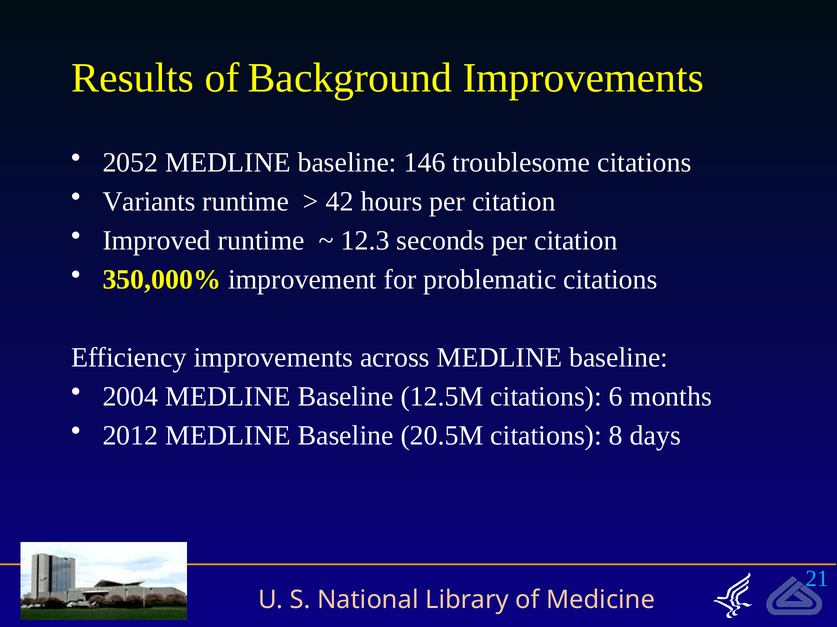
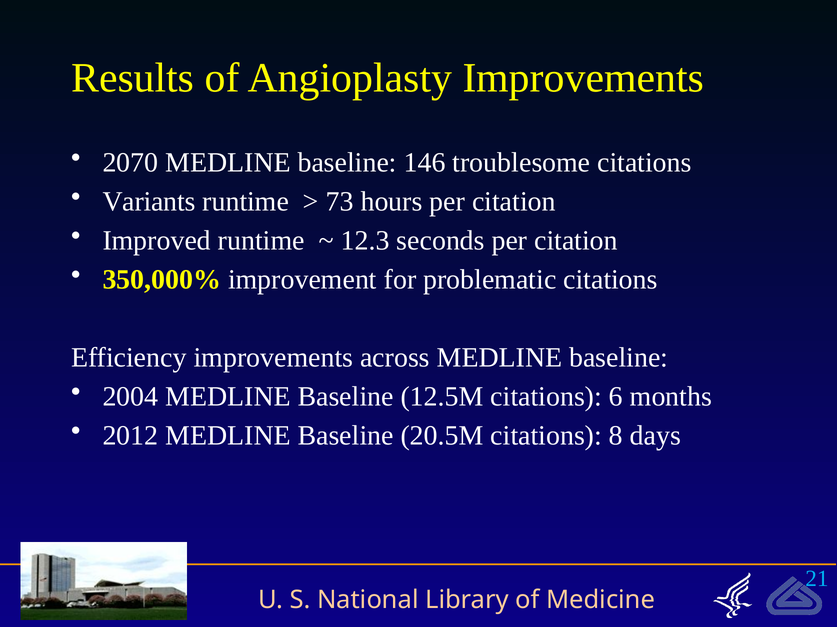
Background: Background -> Angioplasty
2052: 2052 -> 2070
42: 42 -> 73
